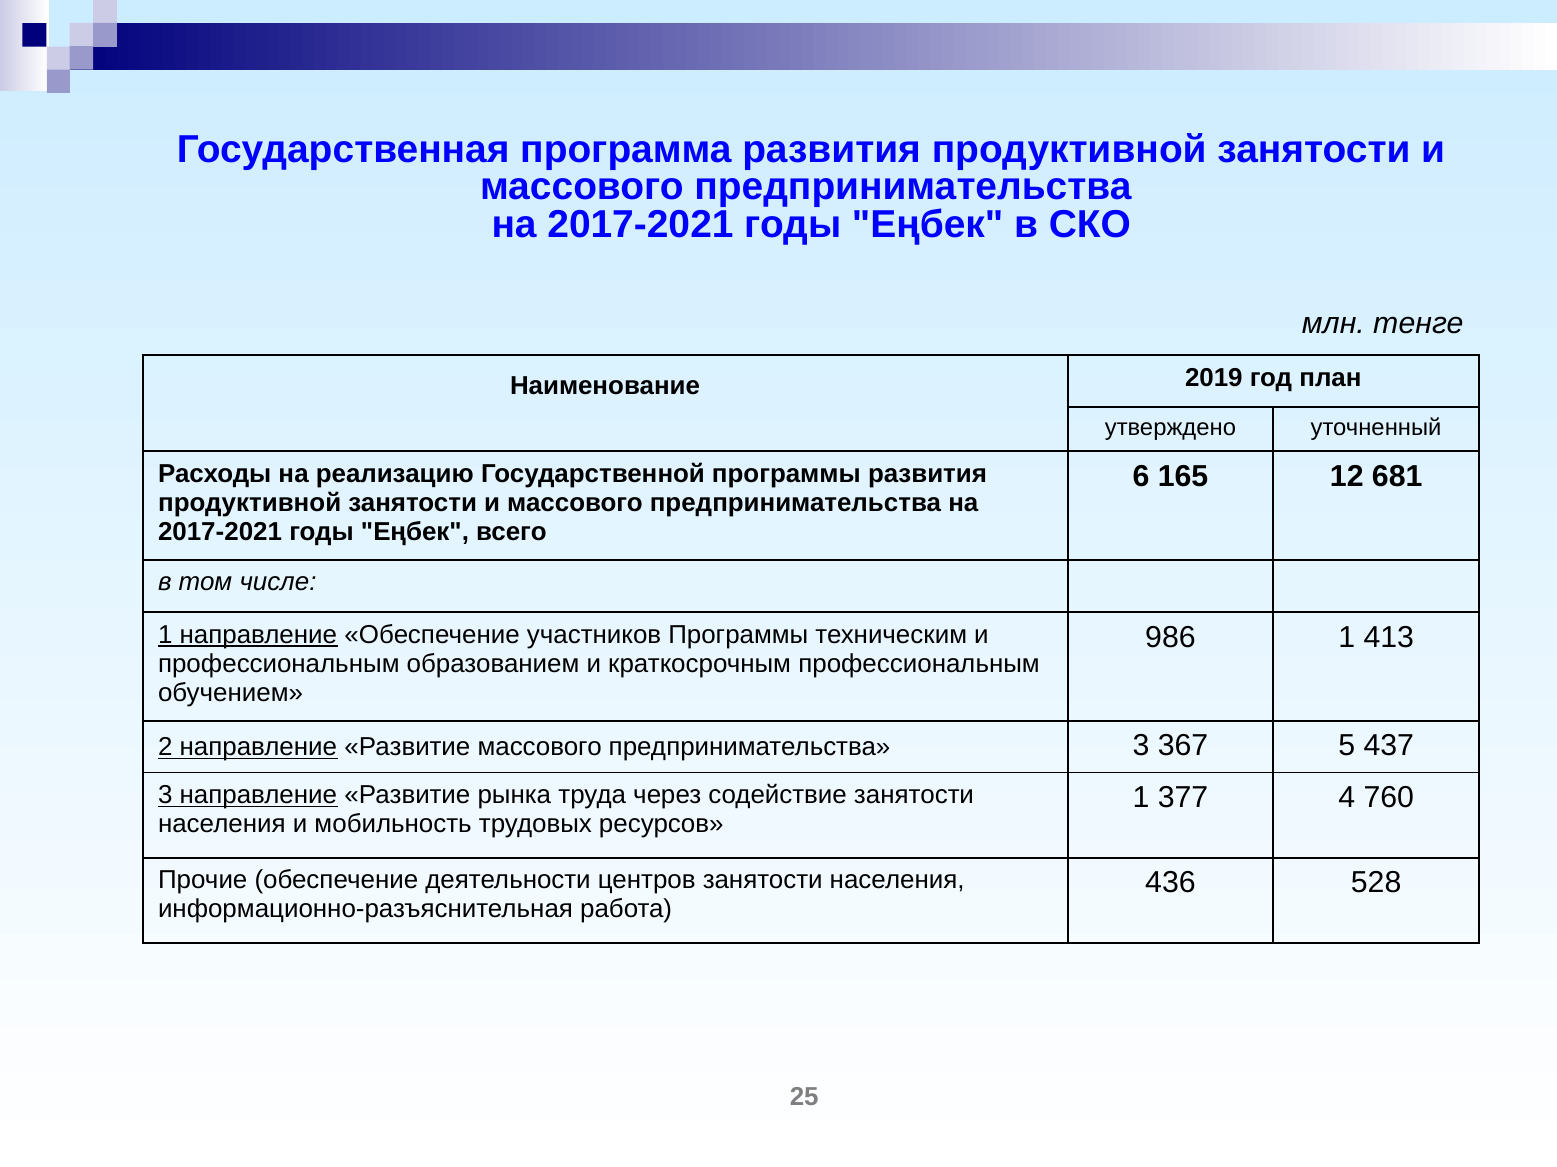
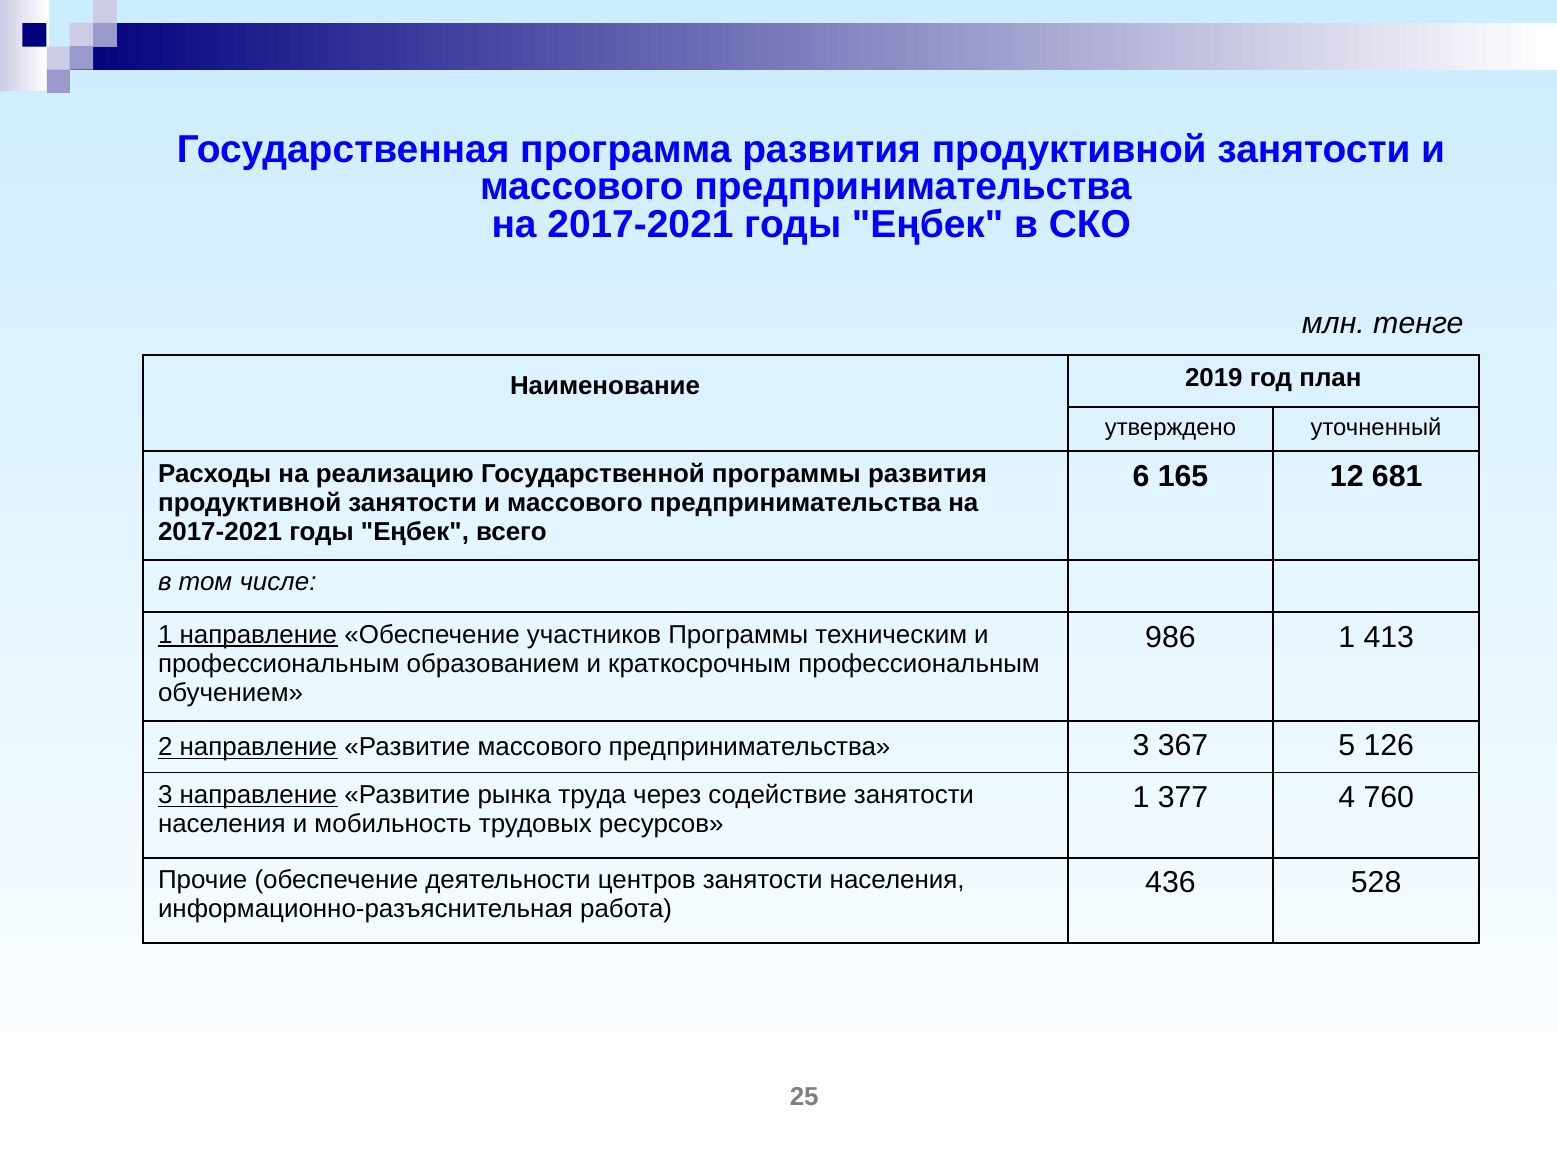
437: 437 -> 126
